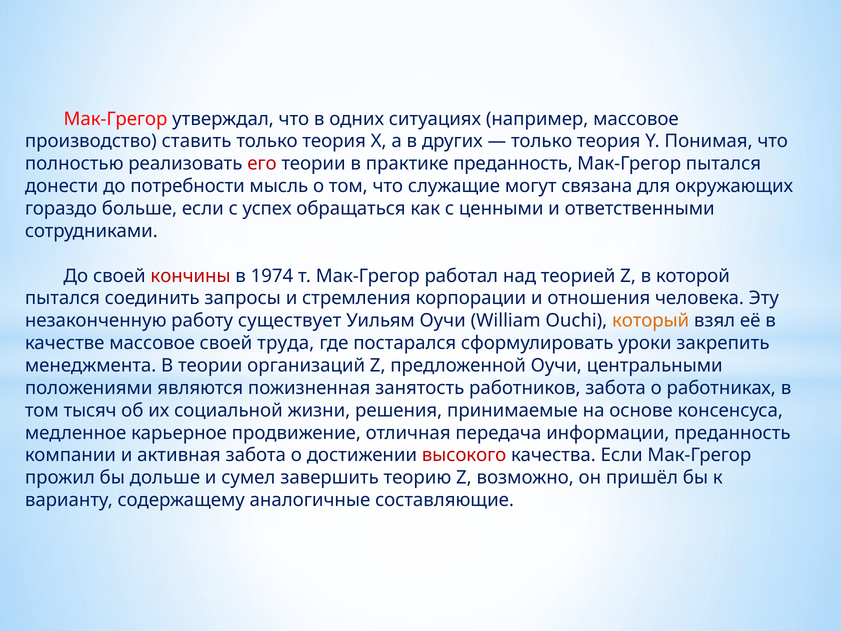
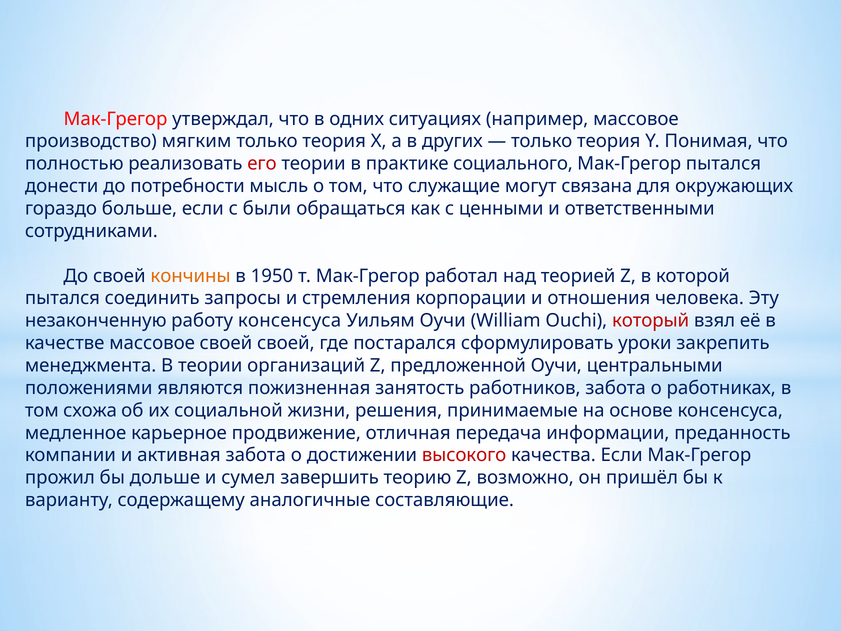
ставить: ставить -> мягким
практике преданность: преданность -> социального
ycпex: ycпex -> были
кончины colour: red -> orange
1974: 1974 -> 1950
работу существует: существует -> консенсуса
который colour: orange -> red
своей труда: труда -> своей
тысяч: тысяч -> схожа
